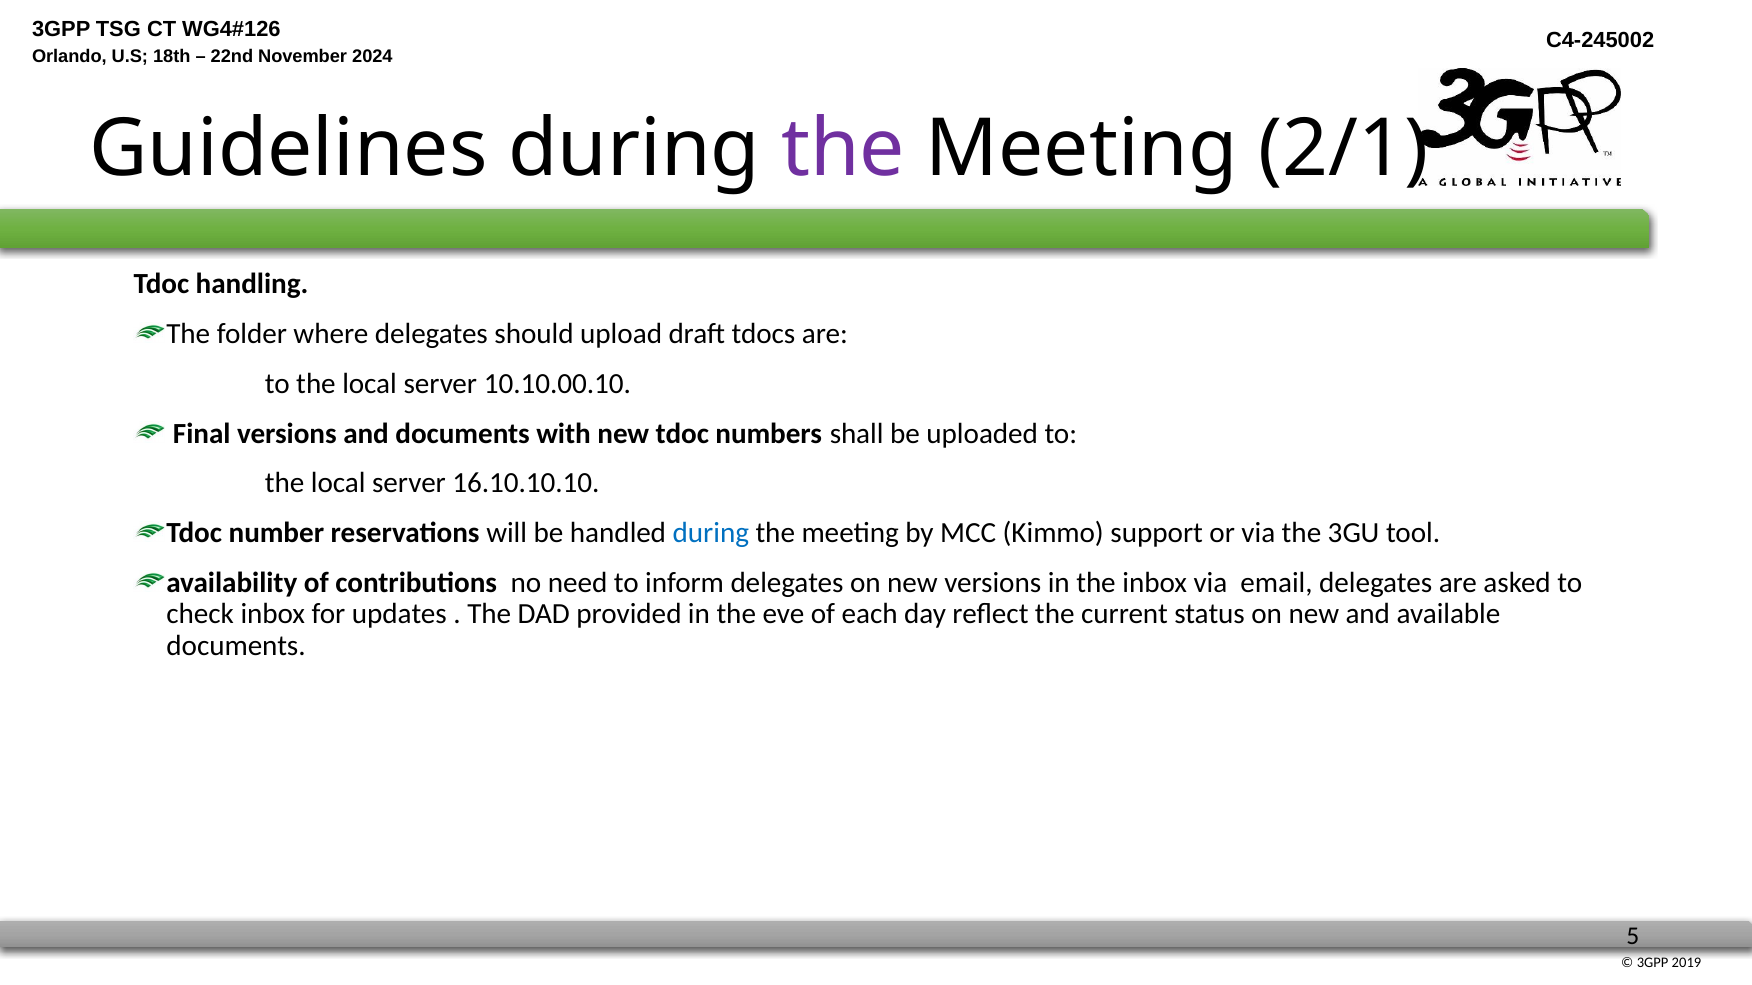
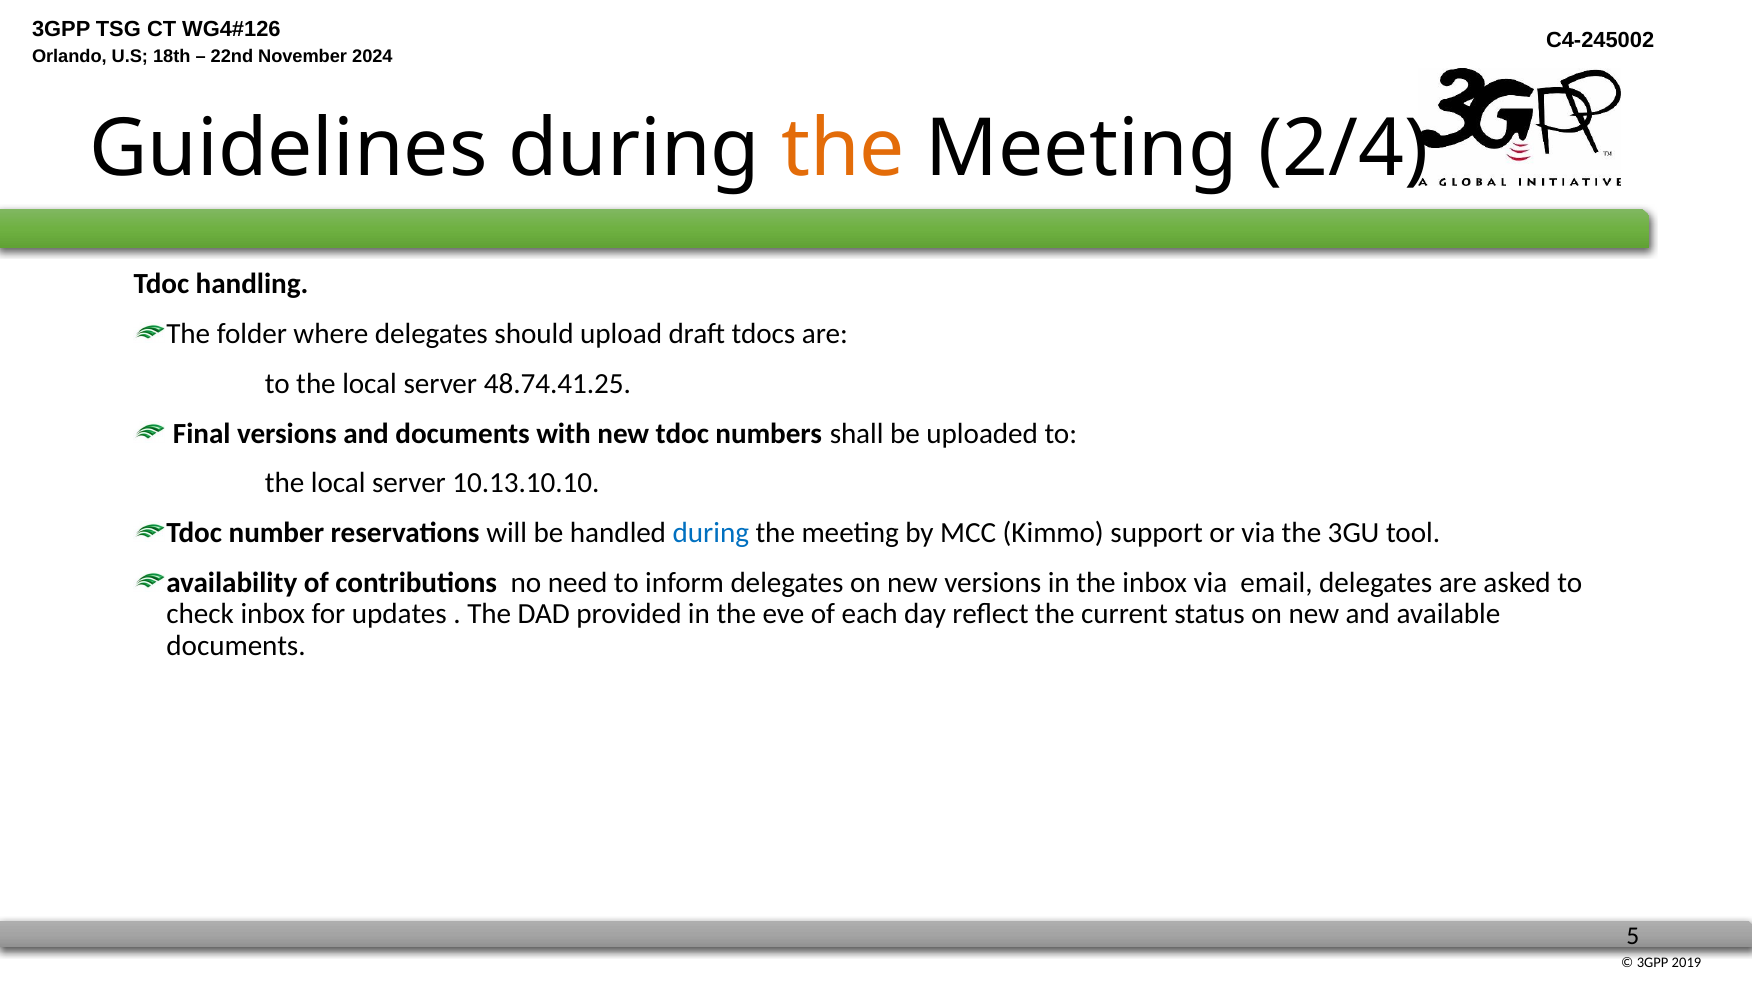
the at (843, 149) colour: purple -> orange
2/1: 2/1 -> 2/4
10.10.00.10: 10.10.00.10 -> 48.74.41.25
16.10.10.10: 16.10.10.10 -> 10.13.10.10
